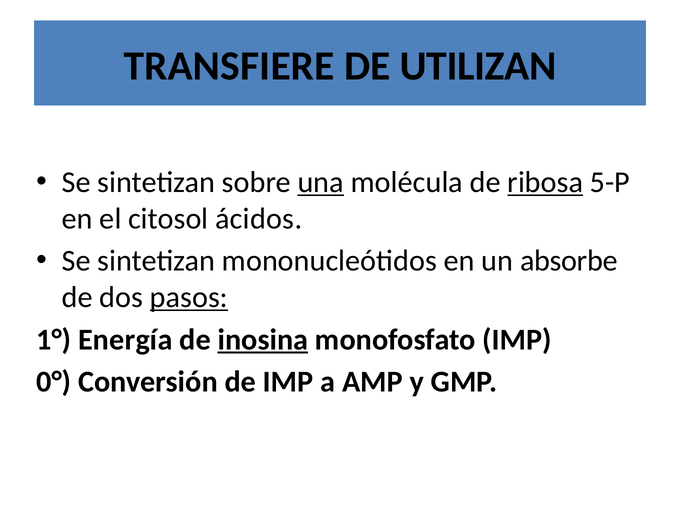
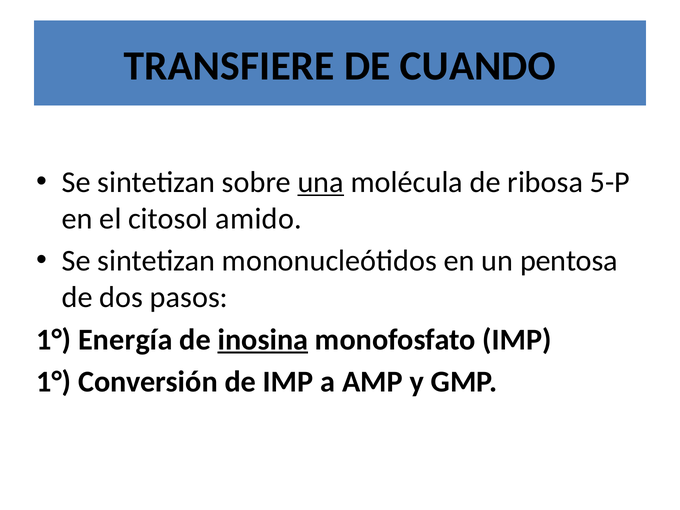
UTILIZAN: UTILIZAN -> CUANDO
ribosa underline: present -> none
ácidos: ácidos -> amido
absorbe: absorbe -> pentosa
pasos underline: present -> none
0° at (54, 382): 0° -> 1°
